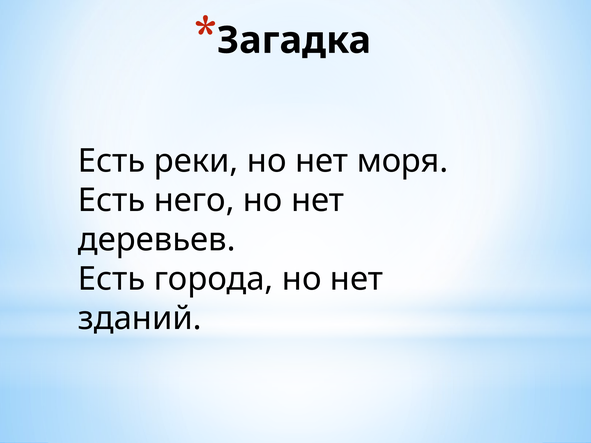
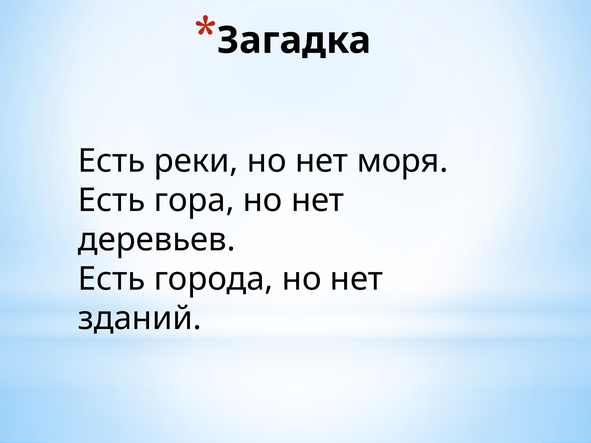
него: него -> гора
